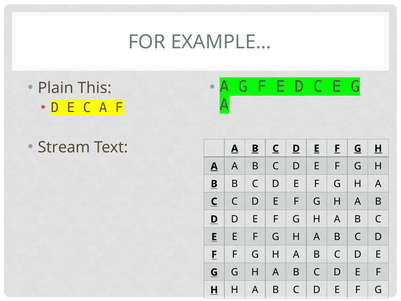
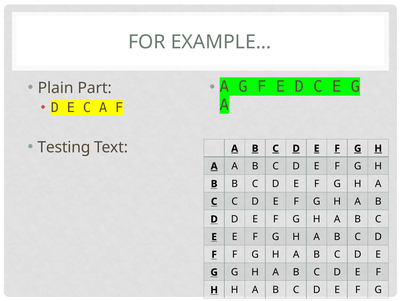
This: This -> Part
Stream: Stream -> Testing
